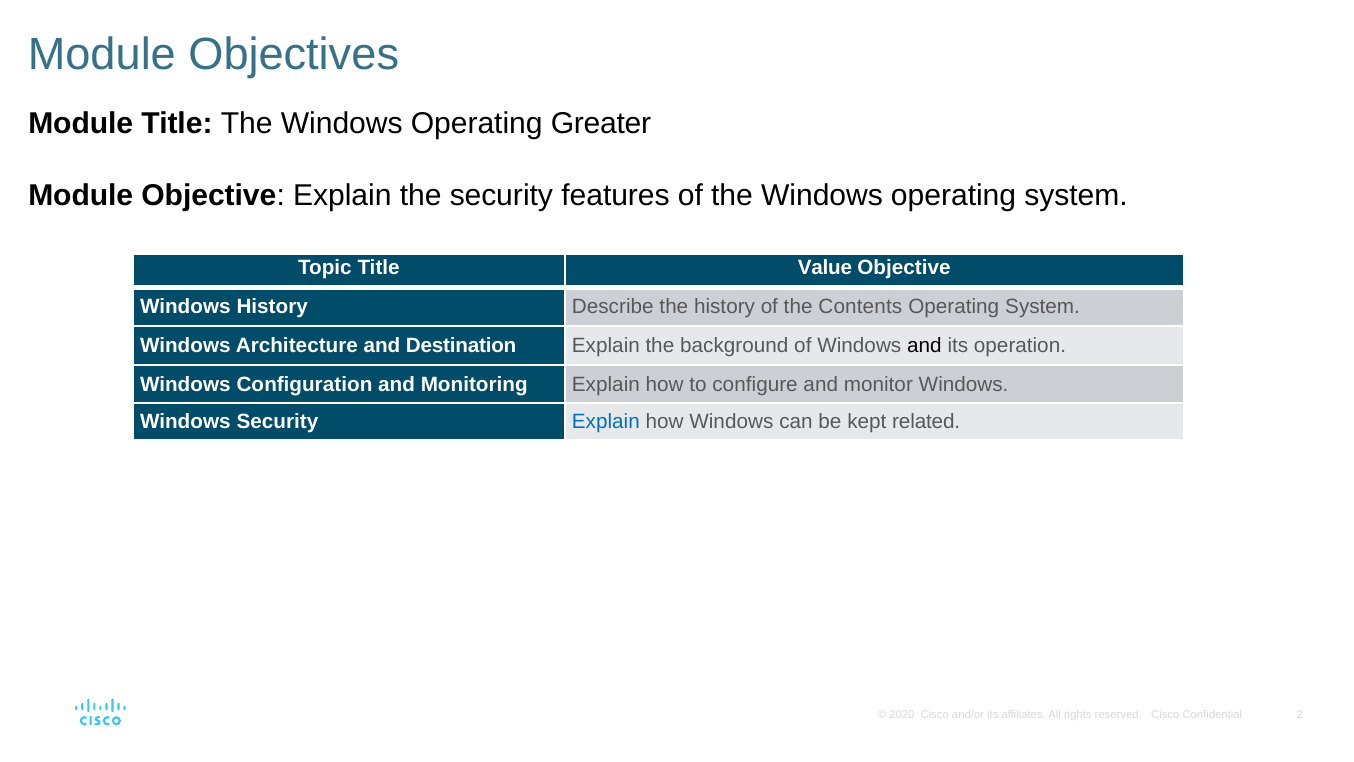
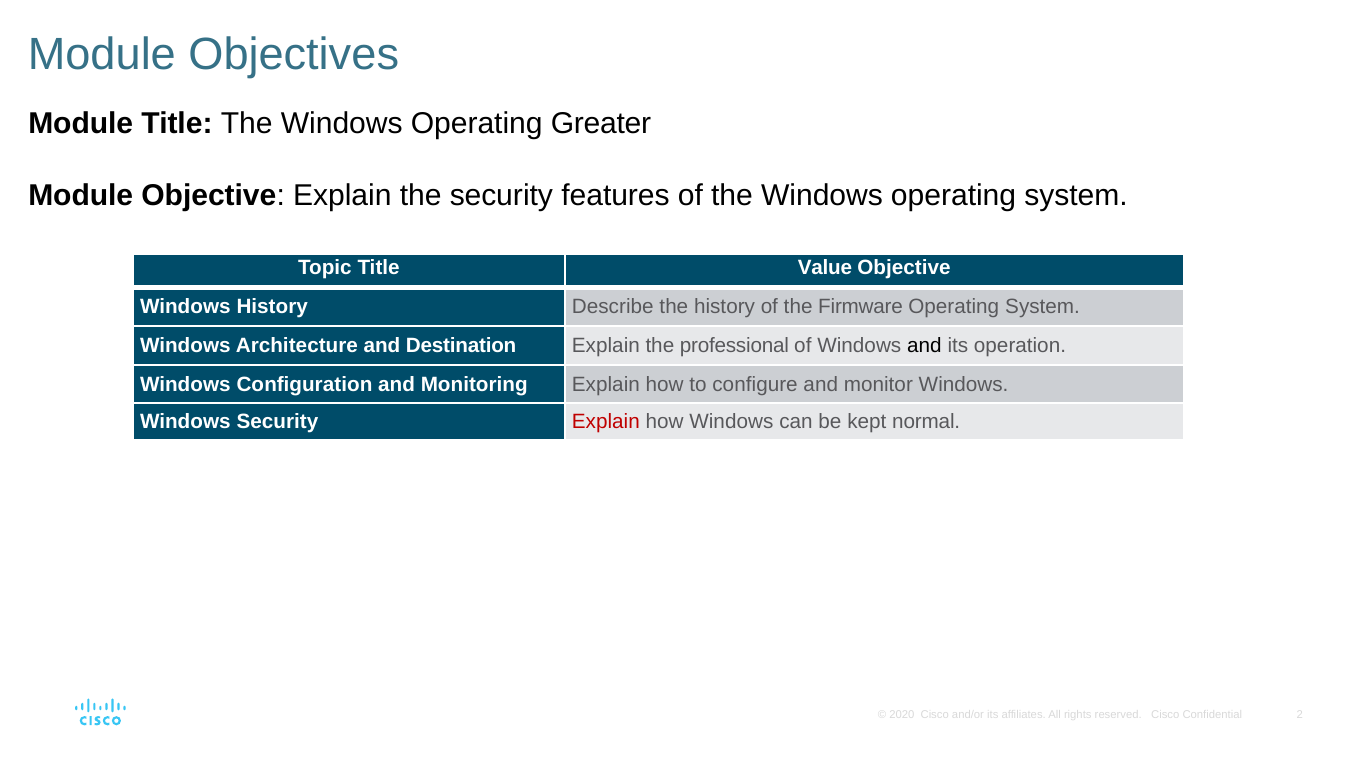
Contents: Contents -> Firmware
background: background -> professional
Explain at (606, 422) colour: blue -> red
related: related -> normal
